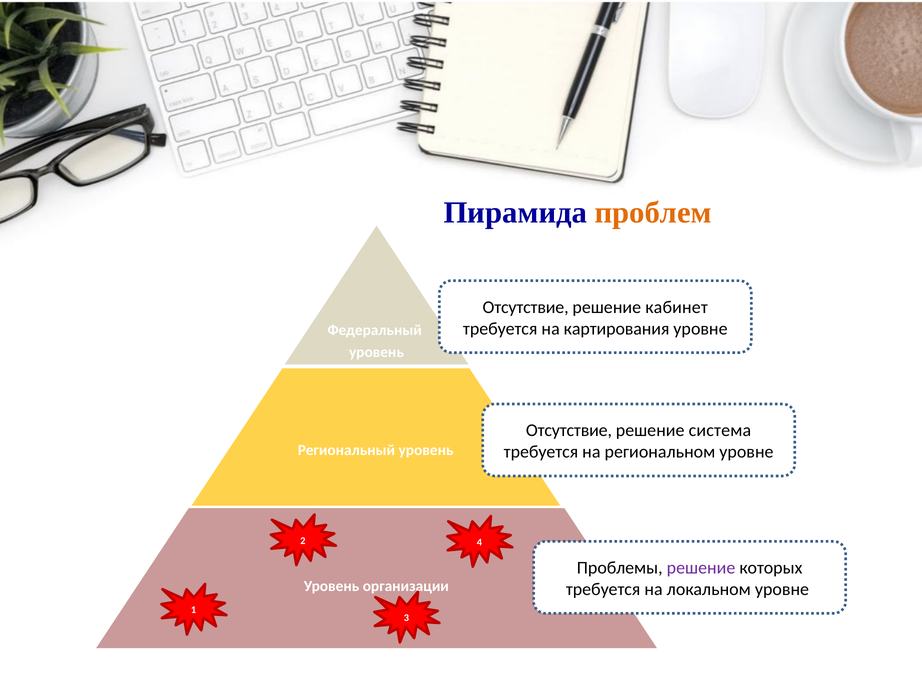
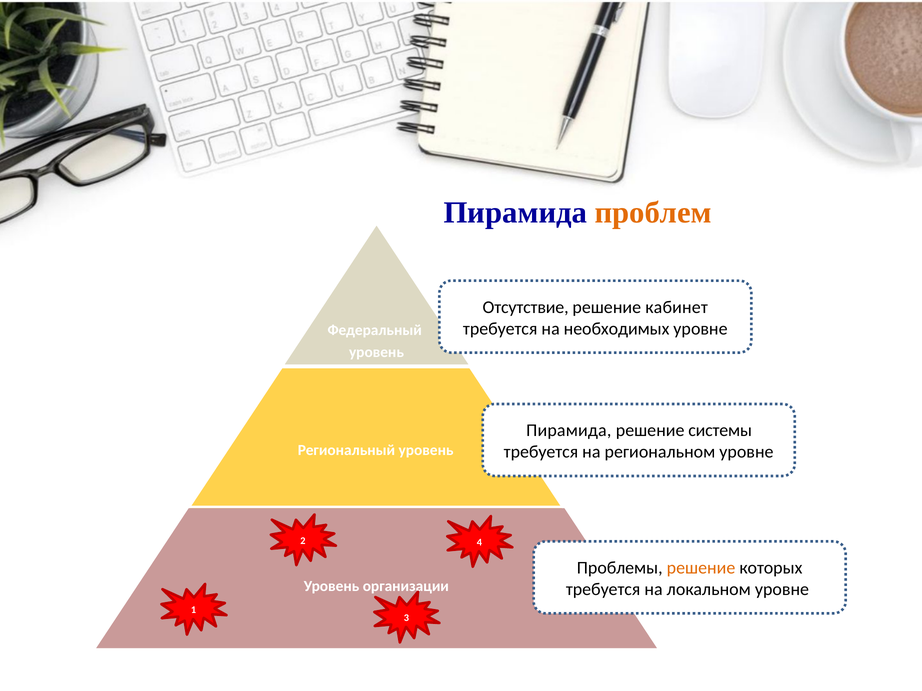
картирования: картирования -> необходимых
Отсутствие at (569, 431): Отсутствие -> Пирамида
система: система -> системы
решение at (701, 568) colour: purple -> orange
